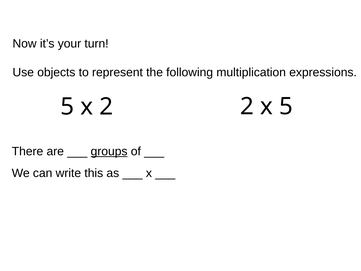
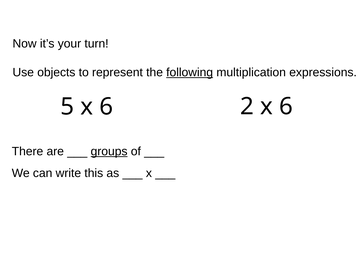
following underline: none -> present
2 x 5: 5 -> 6
5 x 2: 2 -> 6
